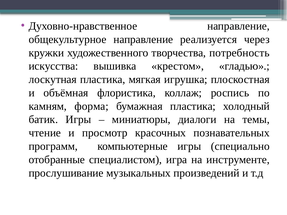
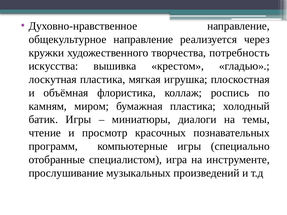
форма: форма -> миром
